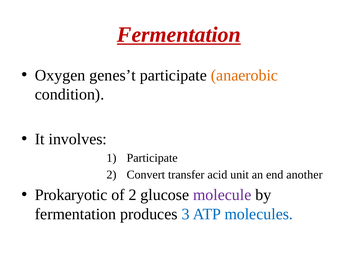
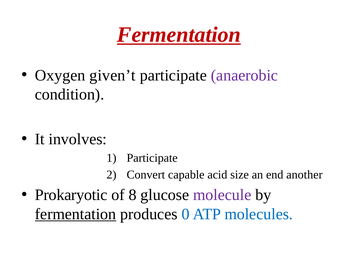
genes’t: genes’t -> given’t
anaerobic colour: orange -> purple
transfer: transfer -> capable
unit: unit -> size
of 2: 2 -> 8
fermentation at (76, 214) underline: none -> present
3: 3 -> 0
